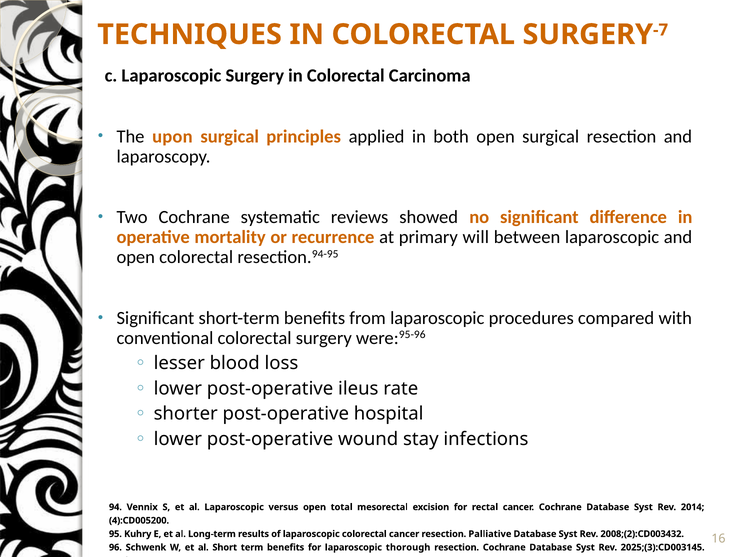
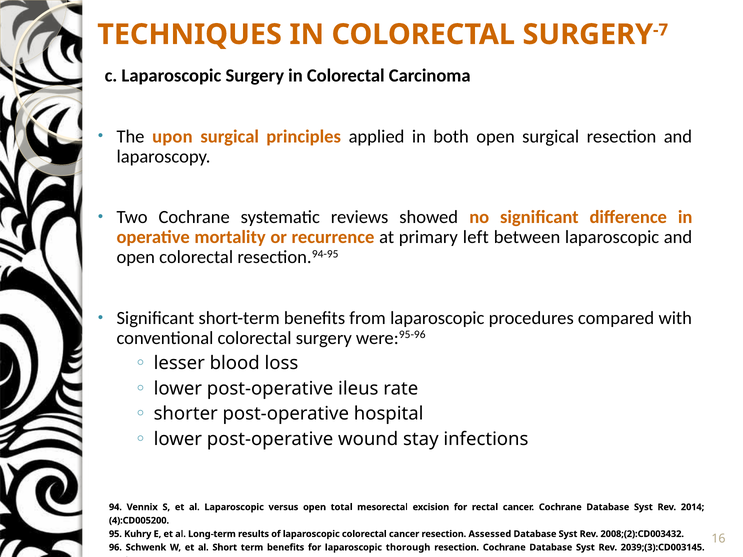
will: will -> left
Palliative: Palliative -> Assessed
2025;(3):CD003145: 2025;(3):CD003145 -> 2039;(3):CD003145
